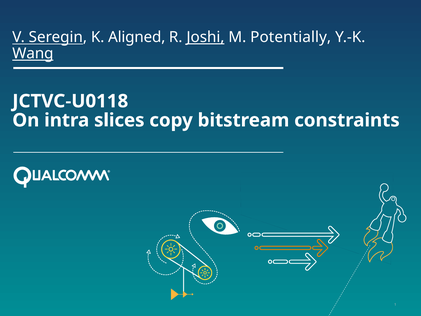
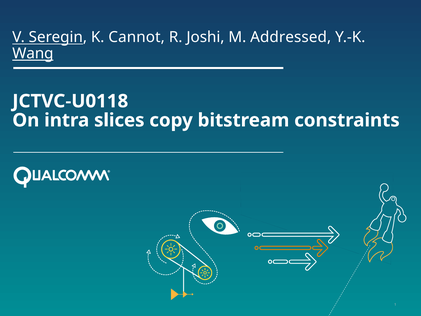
Aligned: Aligned -> Cannot
Joshi underline: present -> none
Potentially: Potentially -> Addressed
